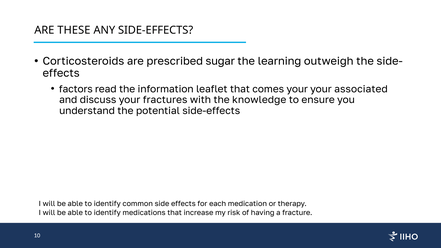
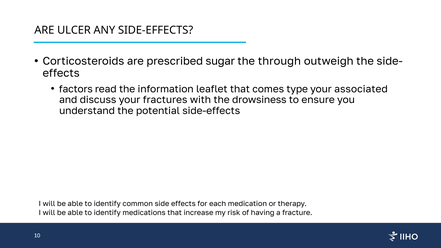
THESE: THESE -> ULCER
learning: learning -> through
comes your: your -> type
knowledge: knowledge -> drowsiness
